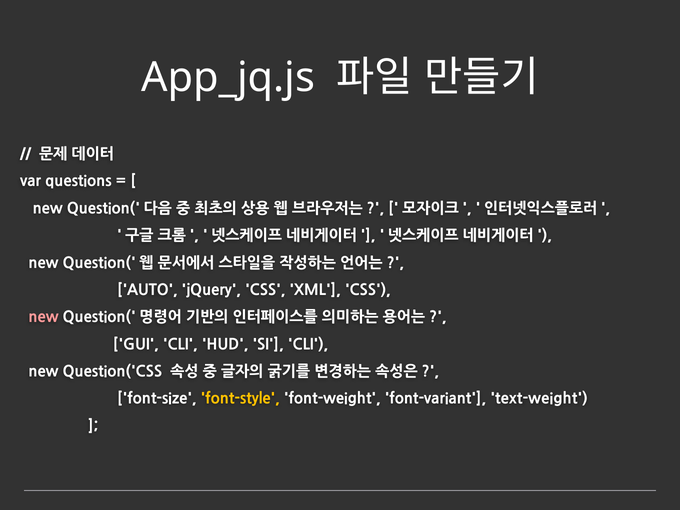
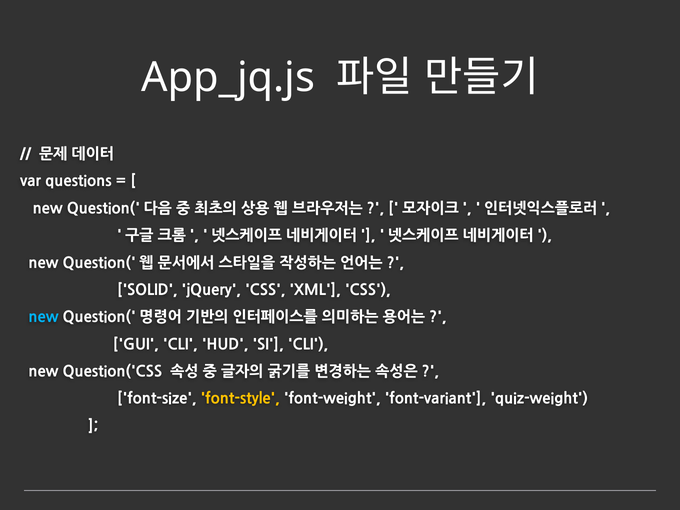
AUTO: AUTO -> SOLID
new at (44, 317) colour: pink -> light blue
text-weight: text-weight -> quiz-weight
